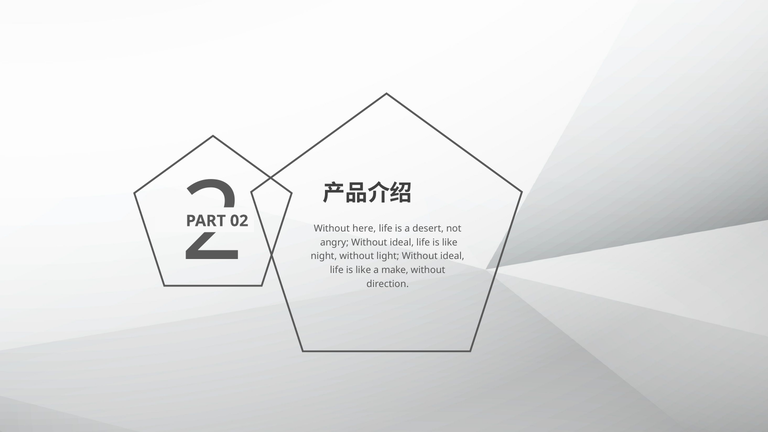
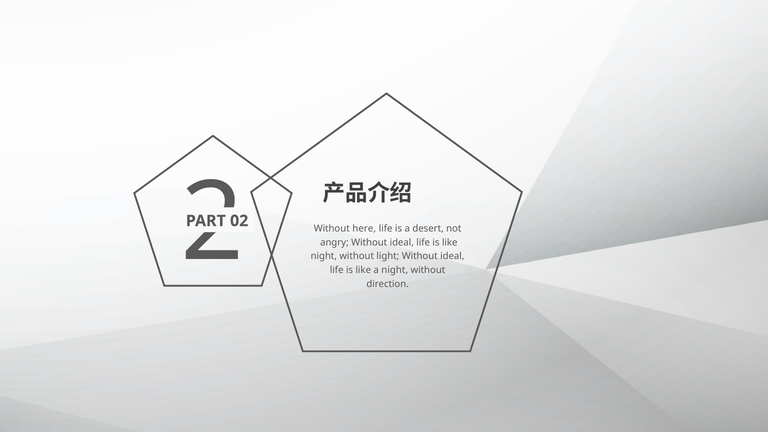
a make: make -> night
